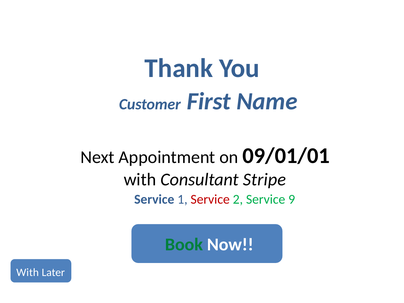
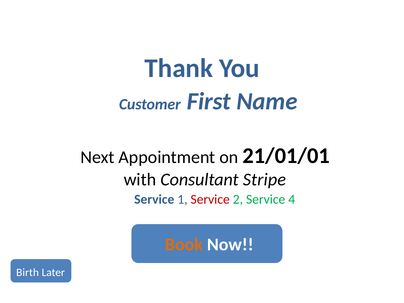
09/01/01: 09/01/01 -> 21/01/01
9: 9 -> 4
Book colour: green -> orange
With at (28, 273): With -> Birth
